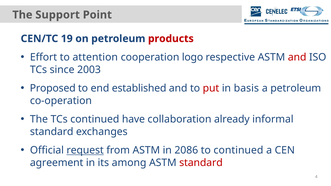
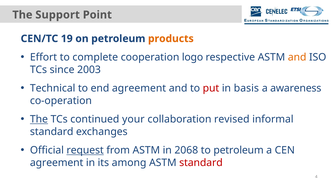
products colour: red -> orange
attention: attention -> complete
and at (297, 57) colour: red -> orange
Proposed: Proposed -> Technical
end established: established -> agreement
a petroleum: petroleum -> awareness
The at (39, 119) underline: none -> present
have: have -> your
already: already -> revised
2086: 2086 -> 2068
to continued: continued -> petroleum
